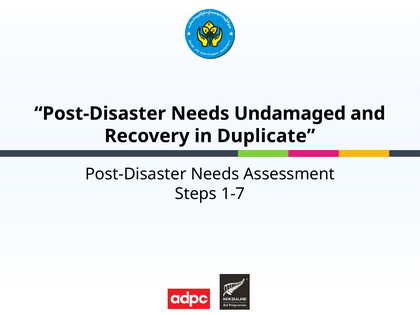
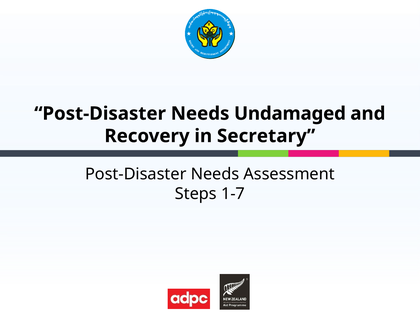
Duplicate: Duplicate -> Secretary
